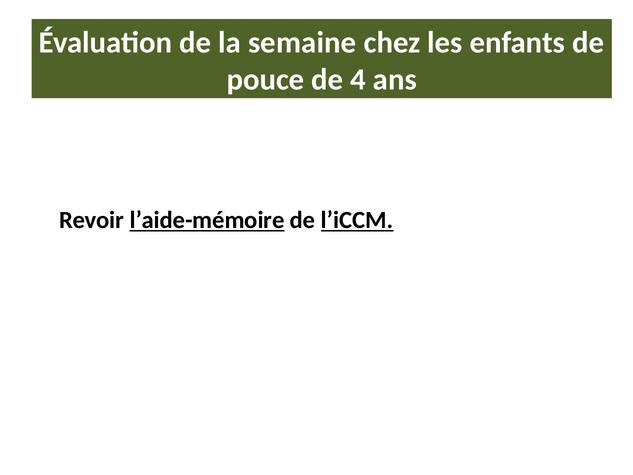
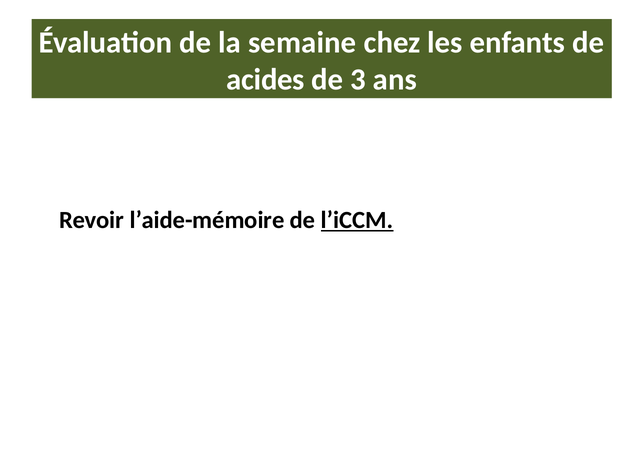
pouce: pouce -> acides
4: 4 -> 3
l’aide-mémoire underline: present -> none
